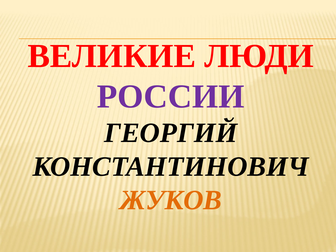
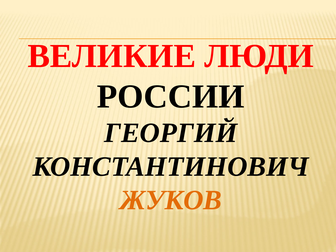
РОССИИ colour: purple -> black
